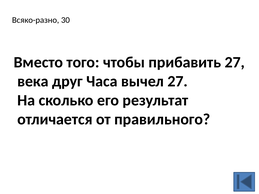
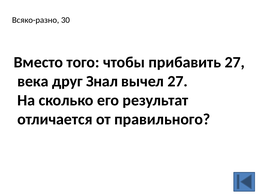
Часа: Часа -> Знал
